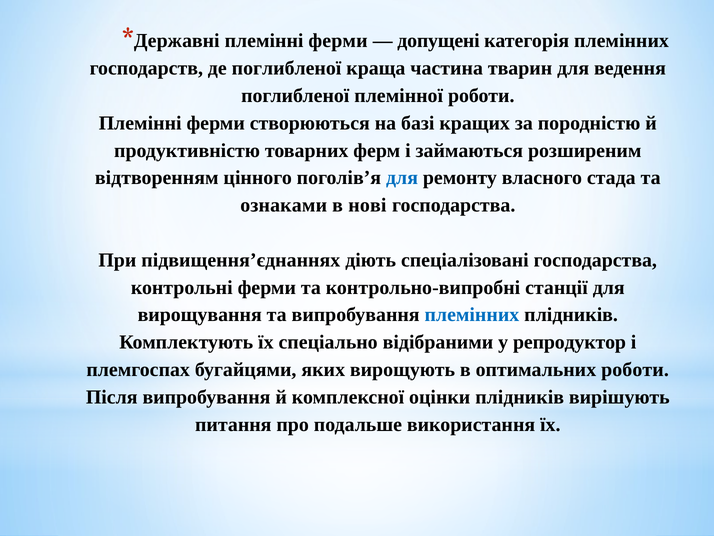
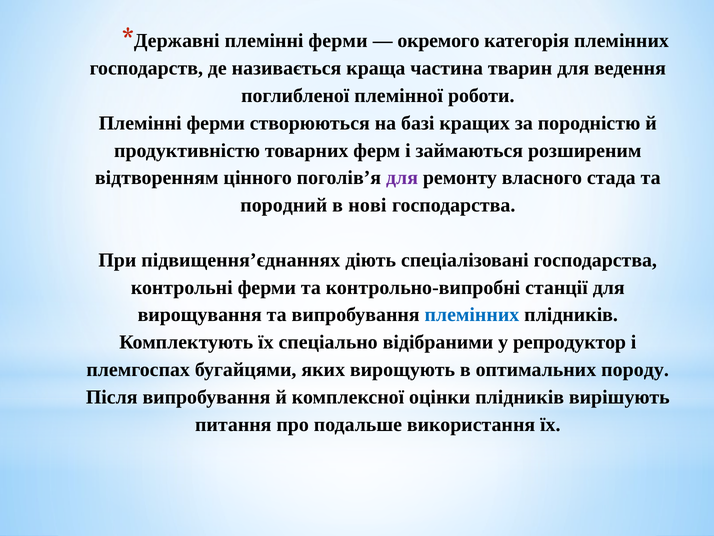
допущені: допущені -> окремого
де поглибленої: поглибленої -> називається
для at (402, 178) colour: blue -> purple
ознаками: ознаками -> породний
оптимальних роботи: роботи -> породу
